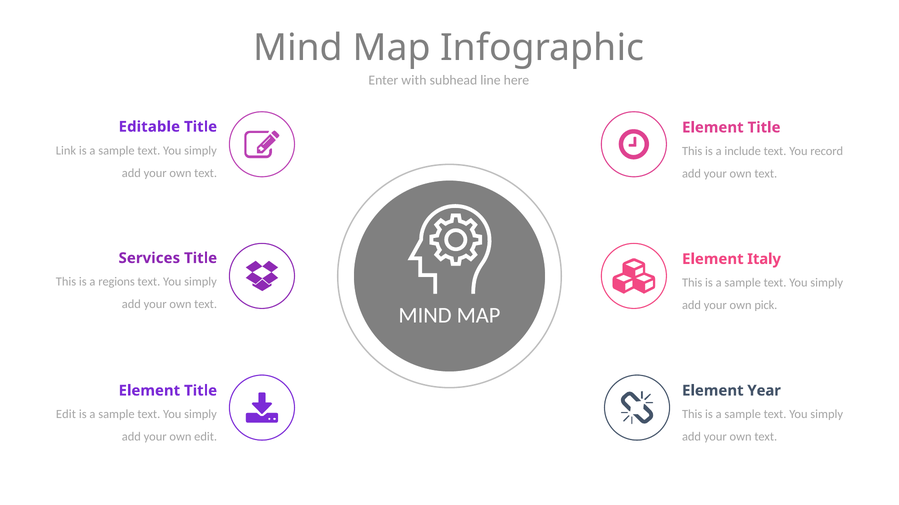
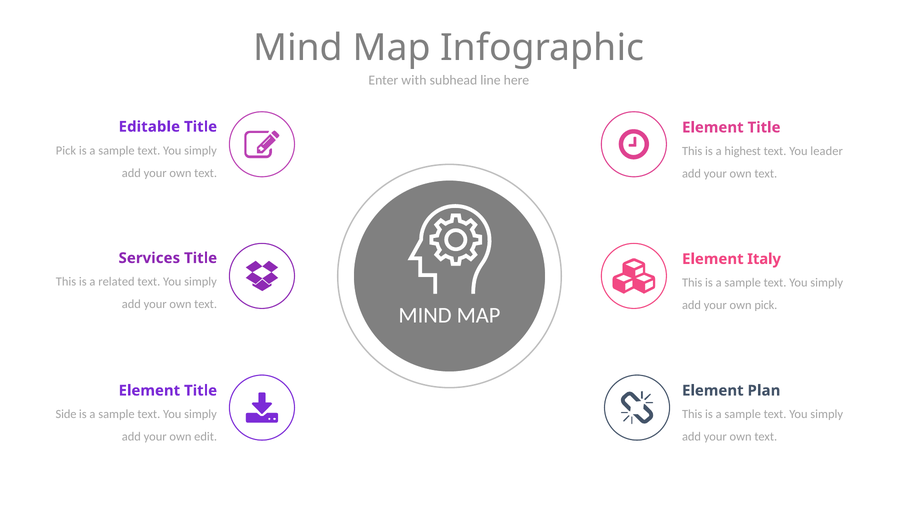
Link at (66, 151): Link -> Pick
include: include -> highest
record: record -> leader
regions: regions -> related
Year: Year -> Plan
Edit at (66, 415): Edit -> Side
